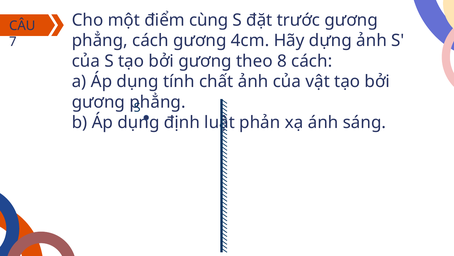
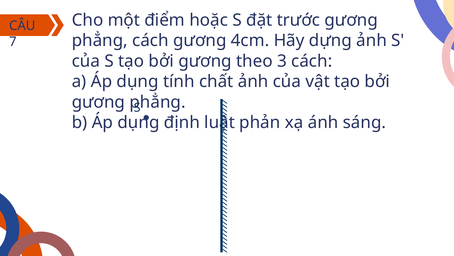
cùng: cùng -> hoặc
8: 8 -> 3
